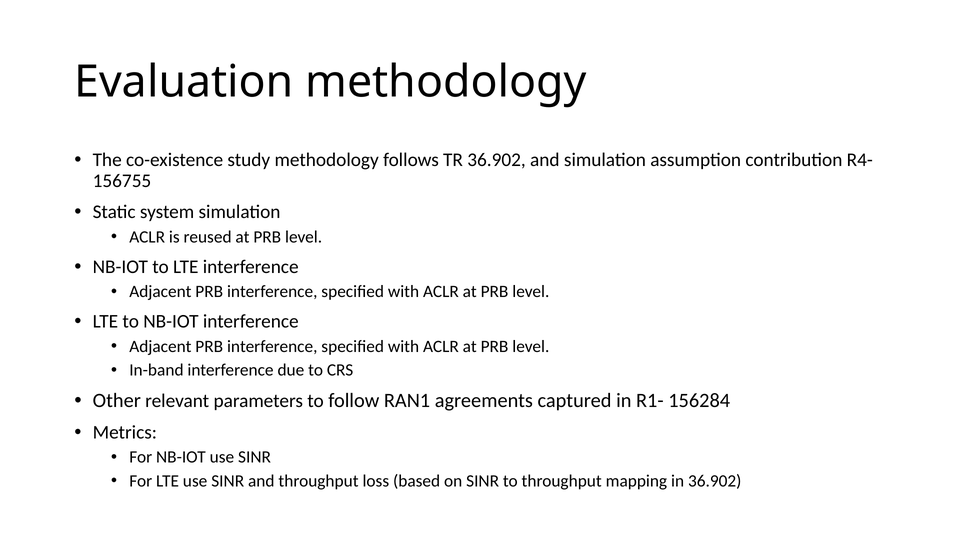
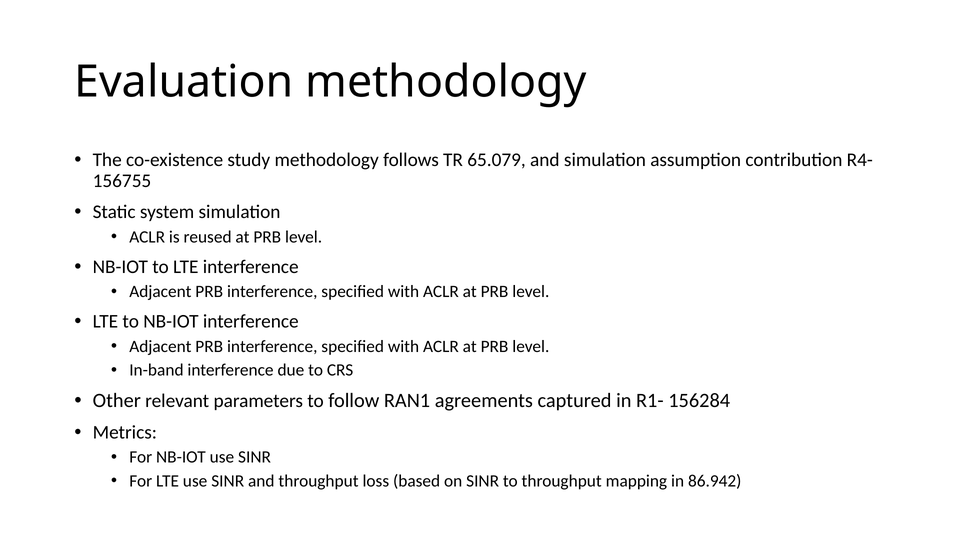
TR 36.902: 36.902 -> 65.079
in 36.902: 36.902 -> 86.942
